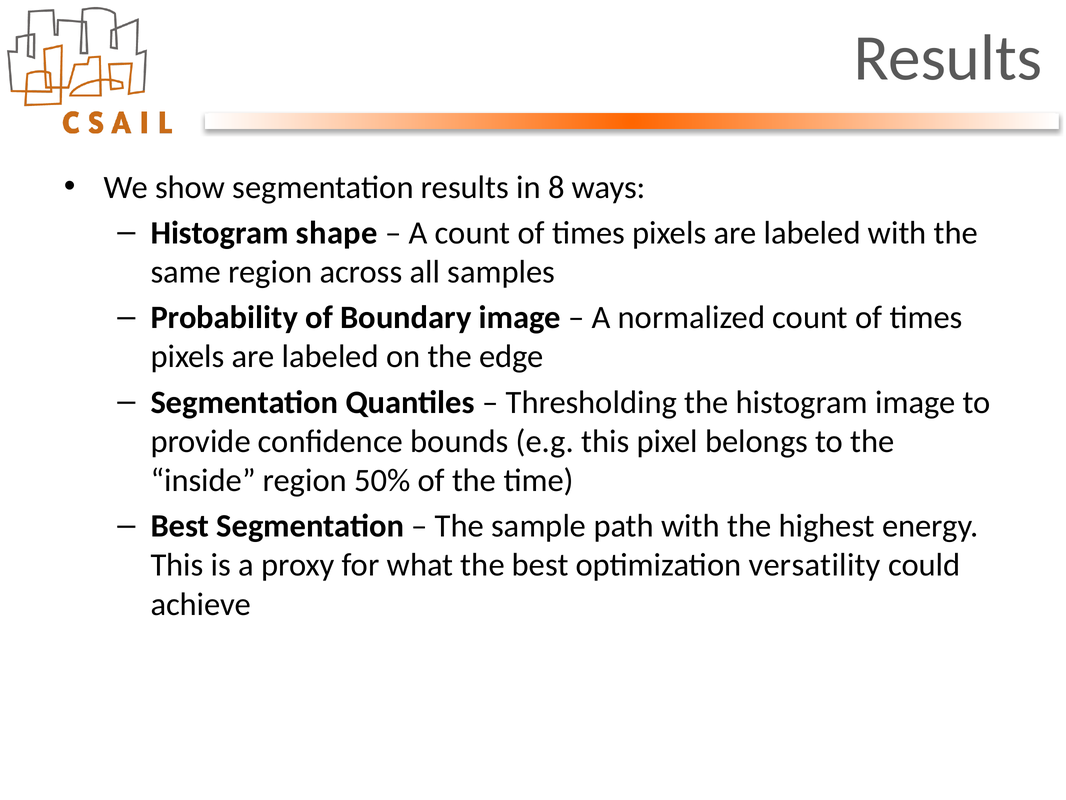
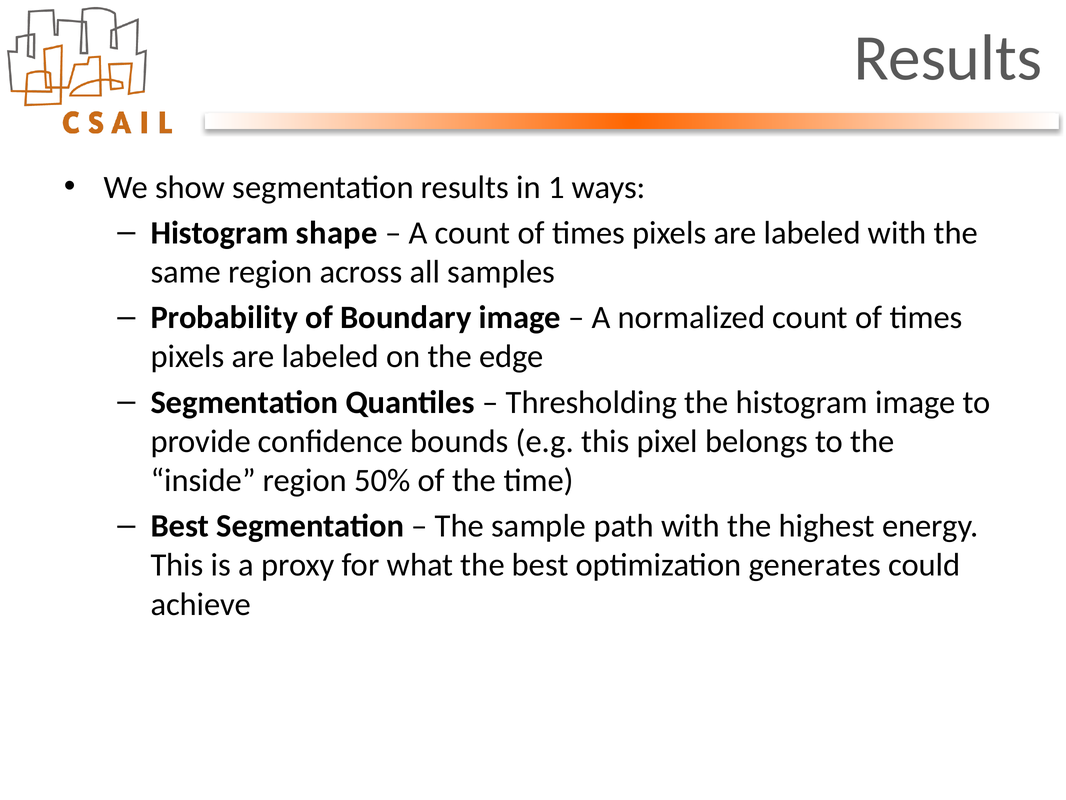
8: 8 -> 1
versatility: versatility -> generates
